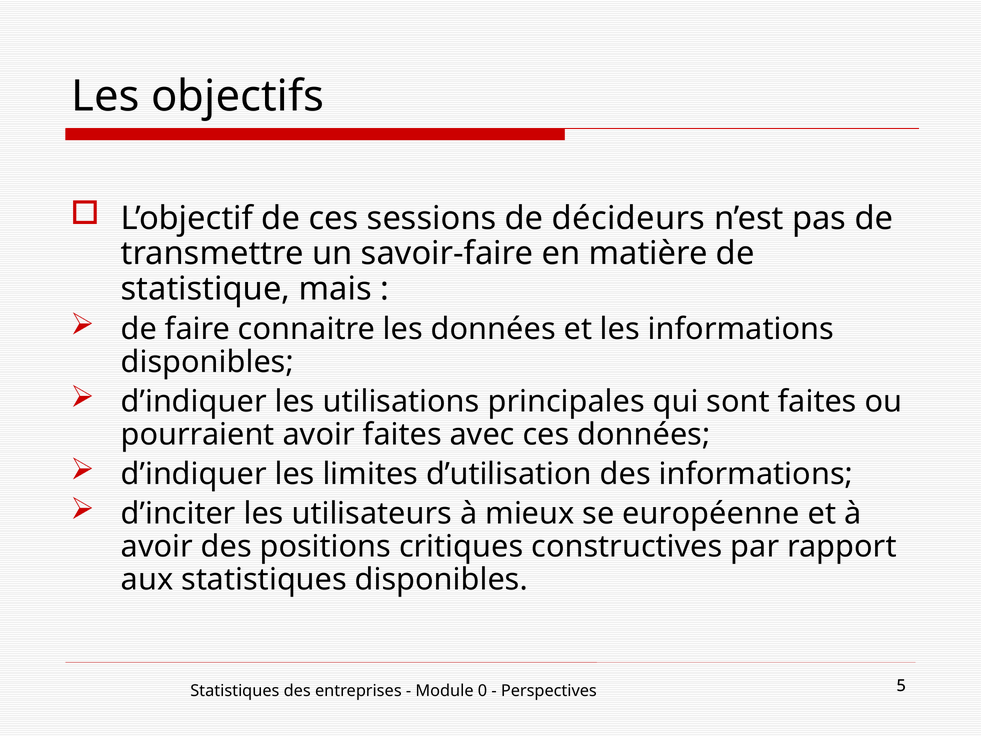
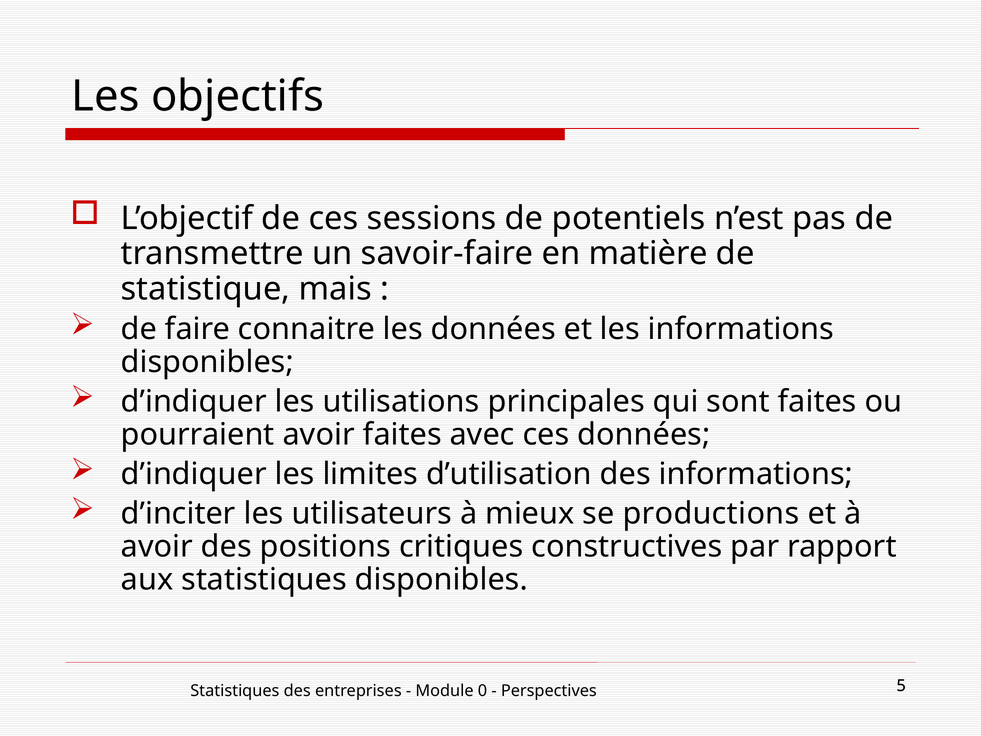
décideurs: décideurs -> potentiels
européenne: européenne -> productions
